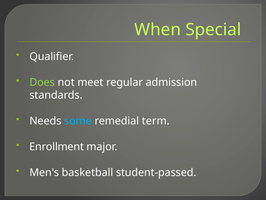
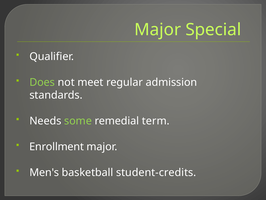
When at (158, 30): When -> Major
some colour: light blue -> light green
student-passed: student-passed -> student-credits
